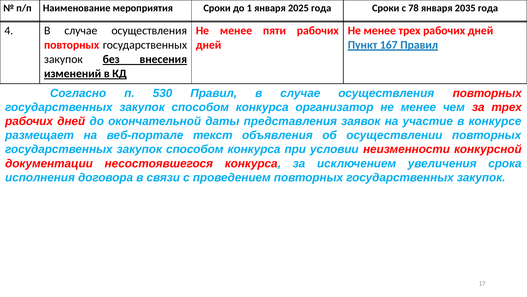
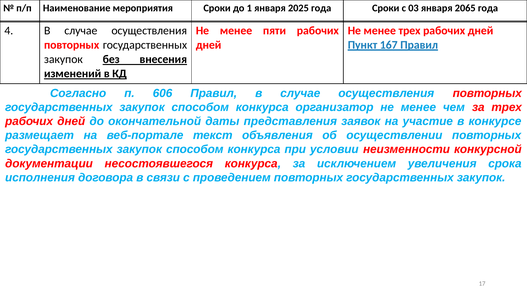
78: 78 -> 03
2035: 2035 -> 2065
530: 530 -> 606
